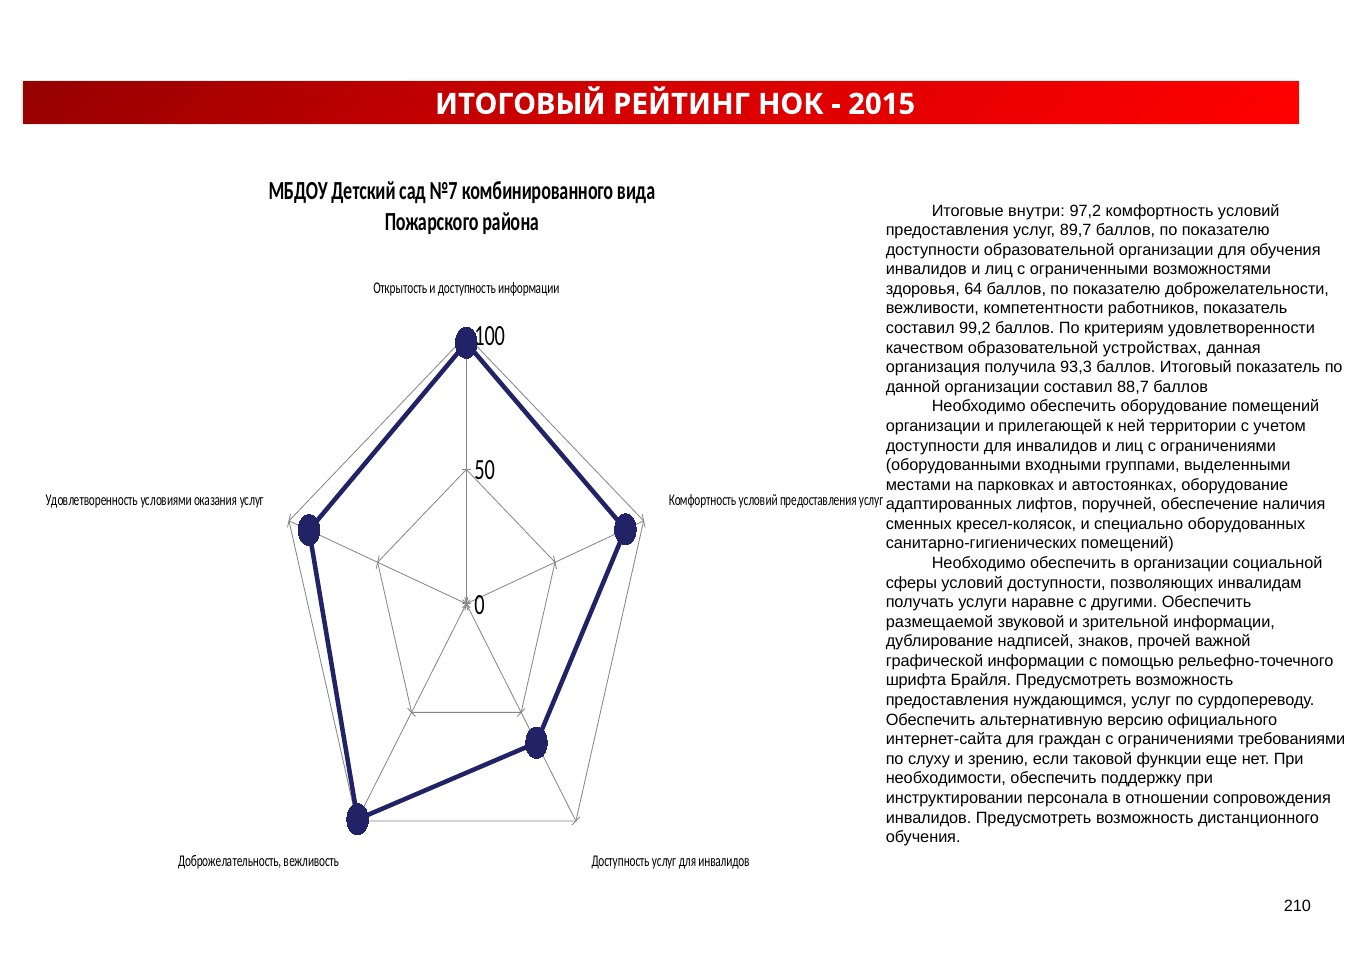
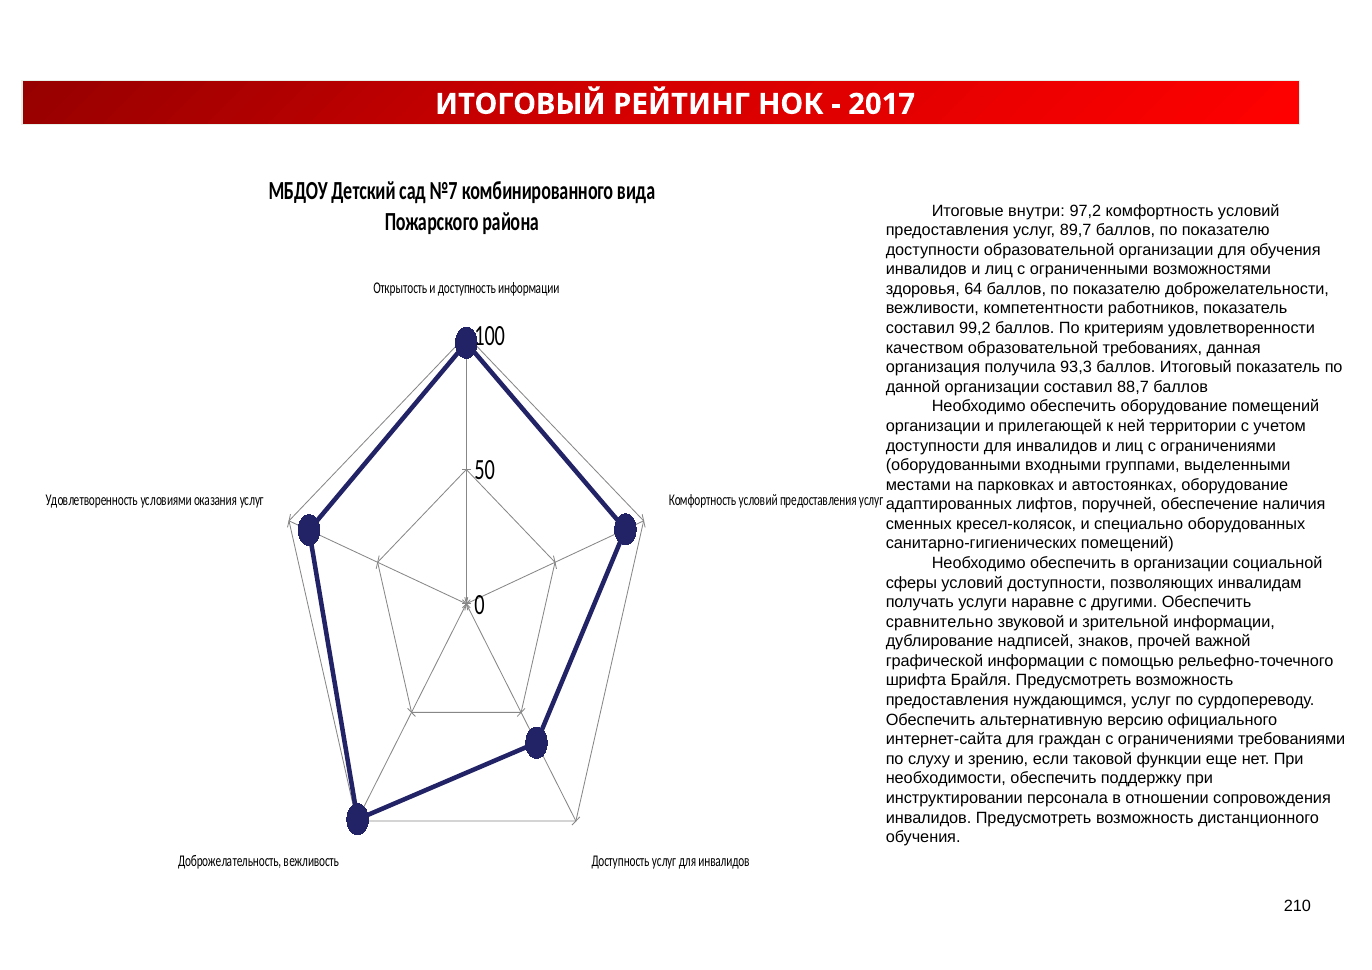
2015: 2015 -> 2017
устройствах: устройствах -> требованиях
размещаемой: размещаемой -> сравнительно
